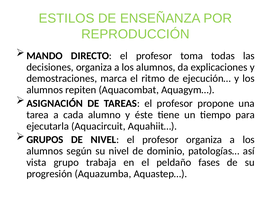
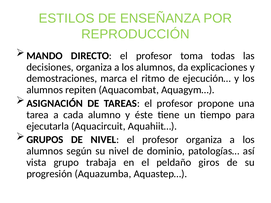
fases: fases -> giros
